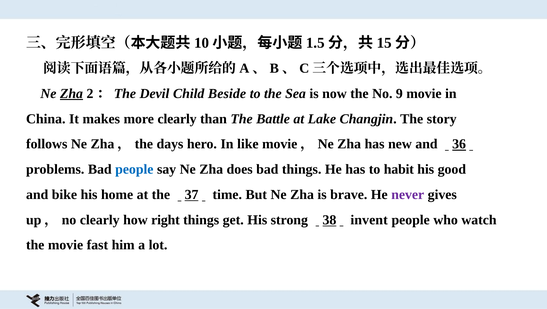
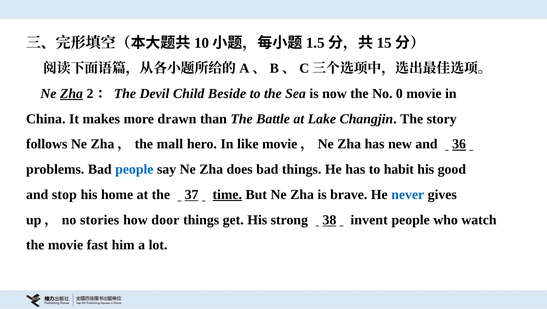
9: 9 -> 0
more clearly: clearly -> drawn
days: days -> mall
bike: bike -> stop
time underline: none -> present
never colour: purple -> blue
up，no clearly: clearly -> stories
right: right -> door
